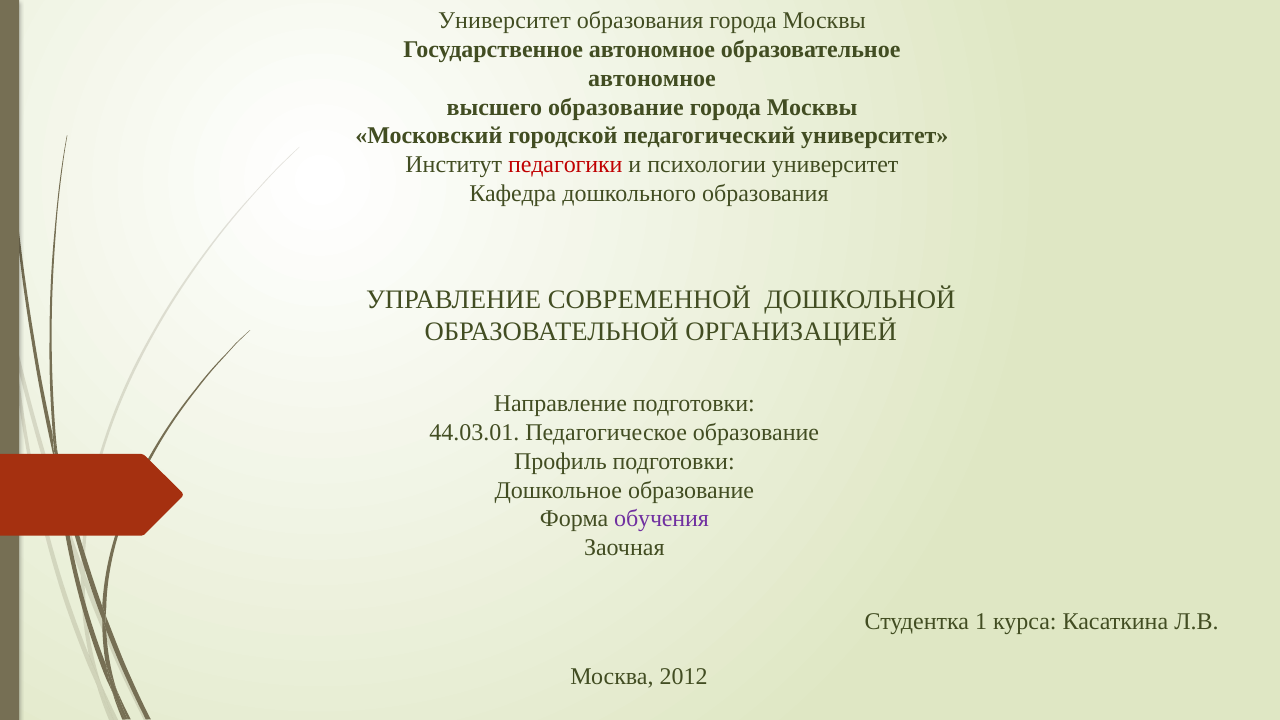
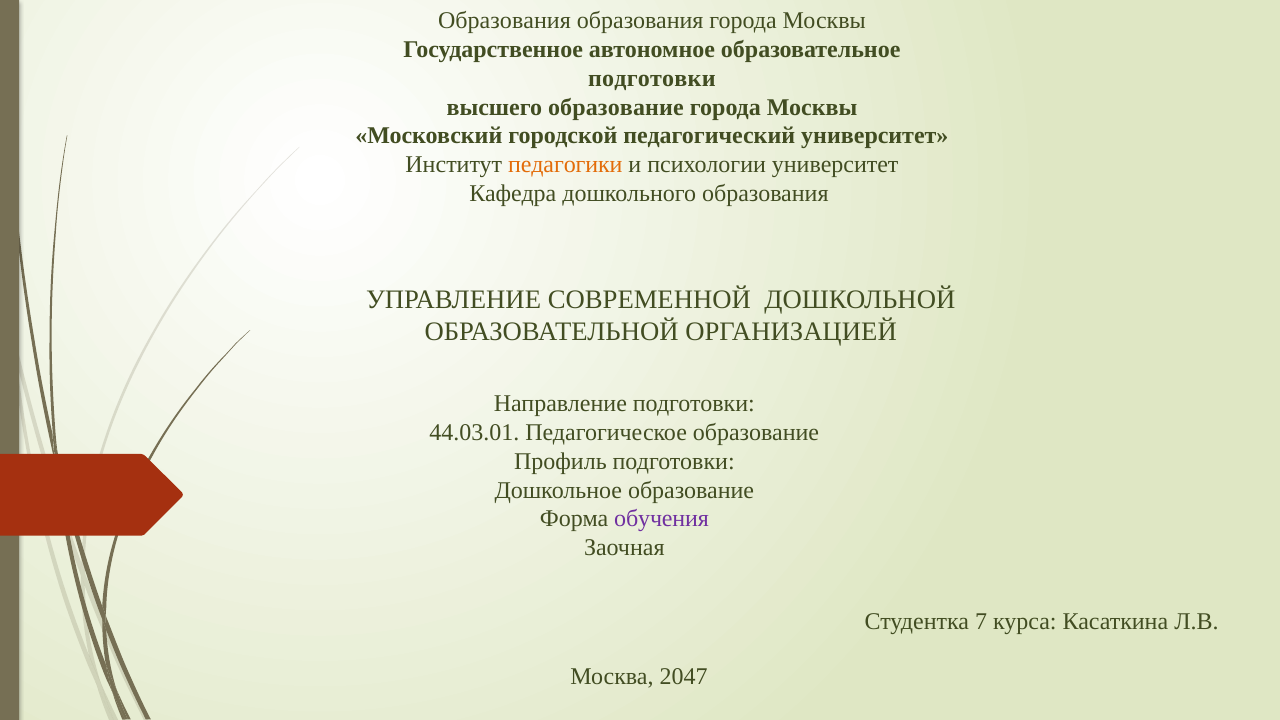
Университет at (504, 21): Университет -> Образования
автономное at (652, 78): автономное -> подготовки
педагогики colour: red -> orange
1: 1 -> 7
2012: 2012 -> 2047
